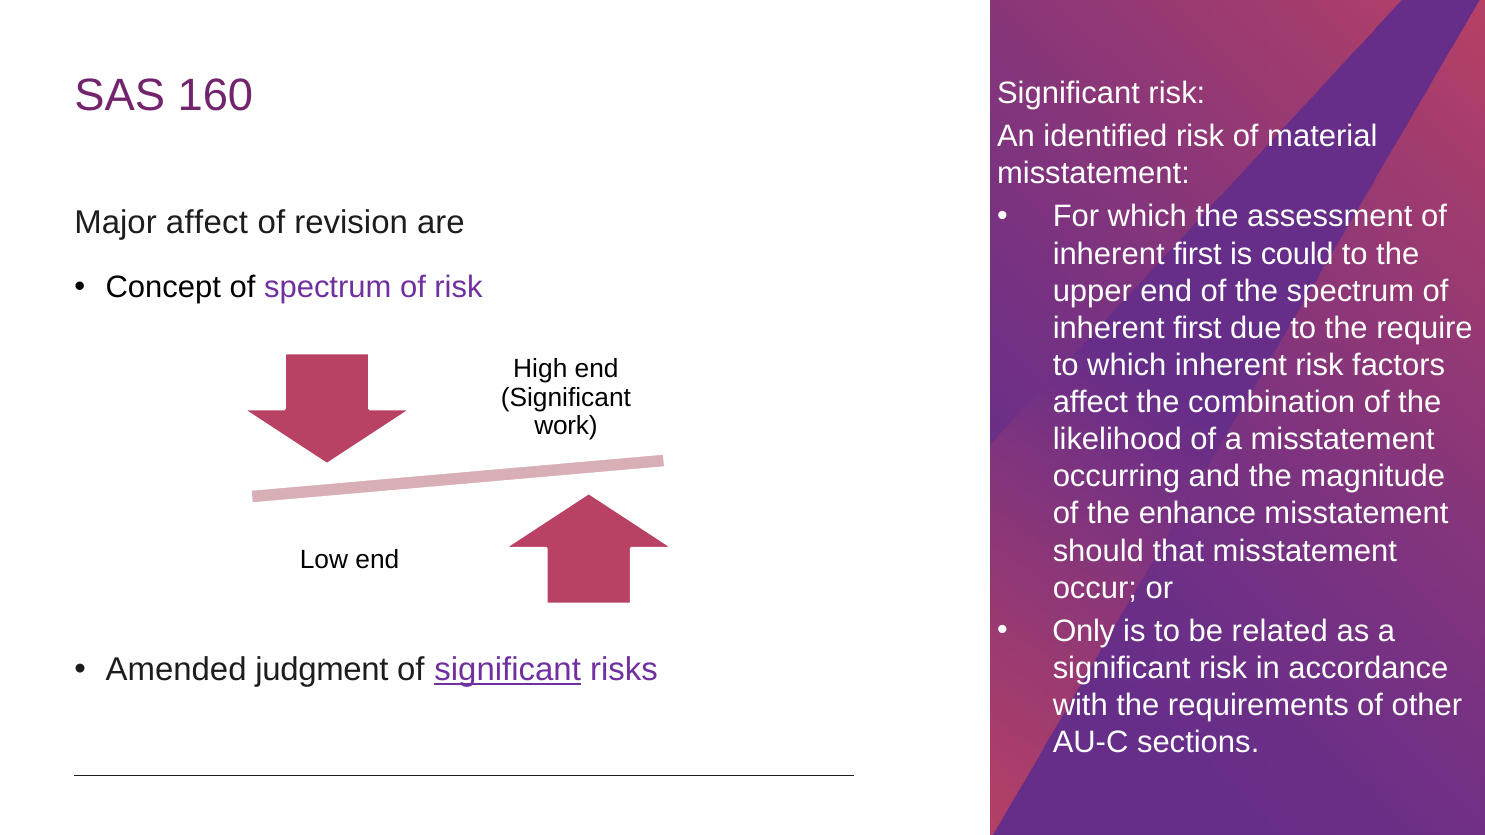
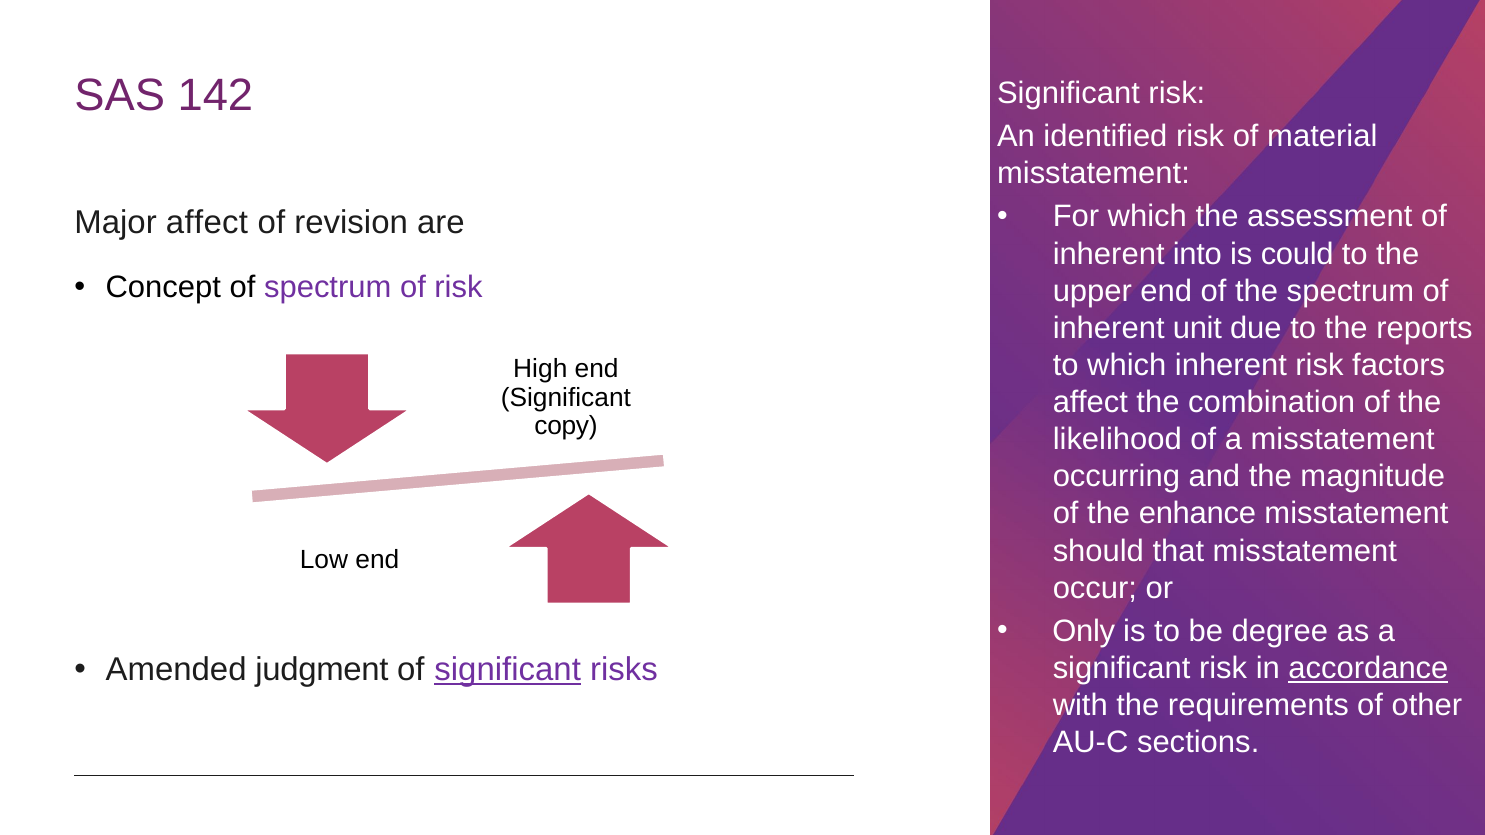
160: 160 -> 142
first at (1197, 254): first -> into
first at (1197, 328): first -> unit
require: require -> reports
work: work -> copy
related: related -> degree
accordance underline: none -> present
